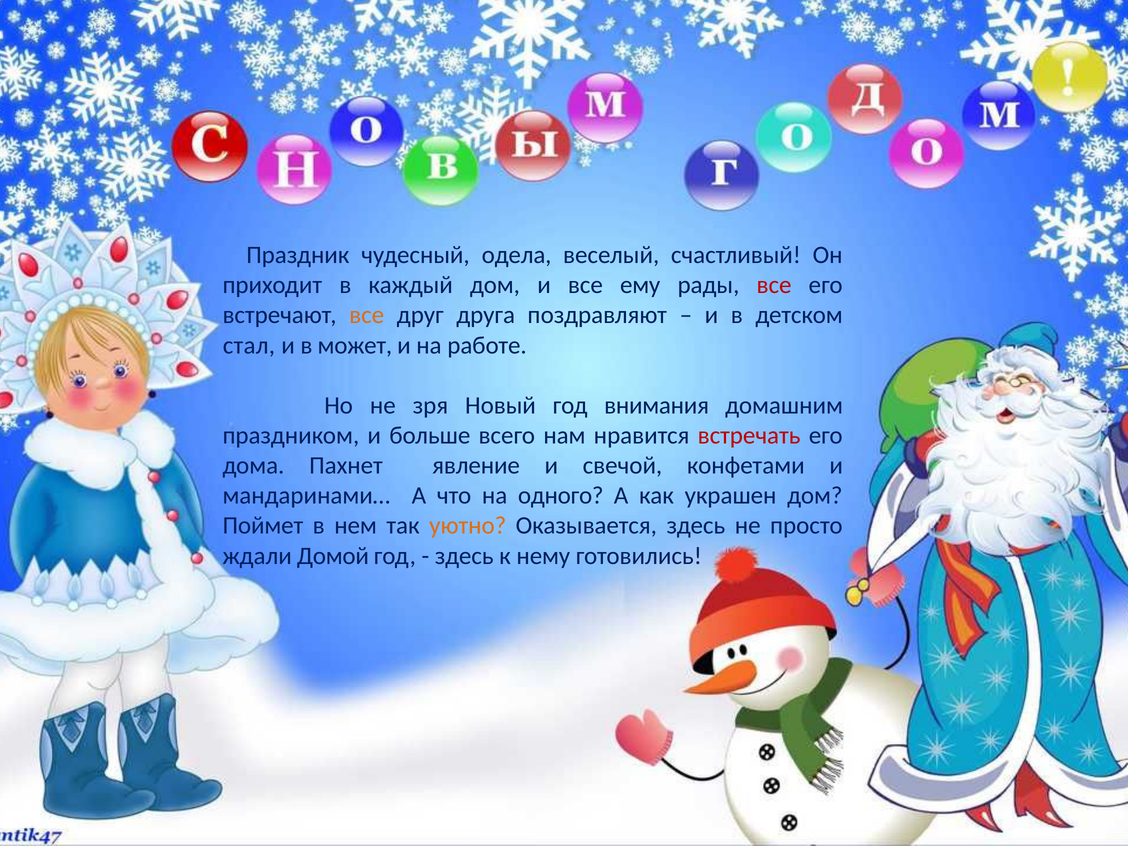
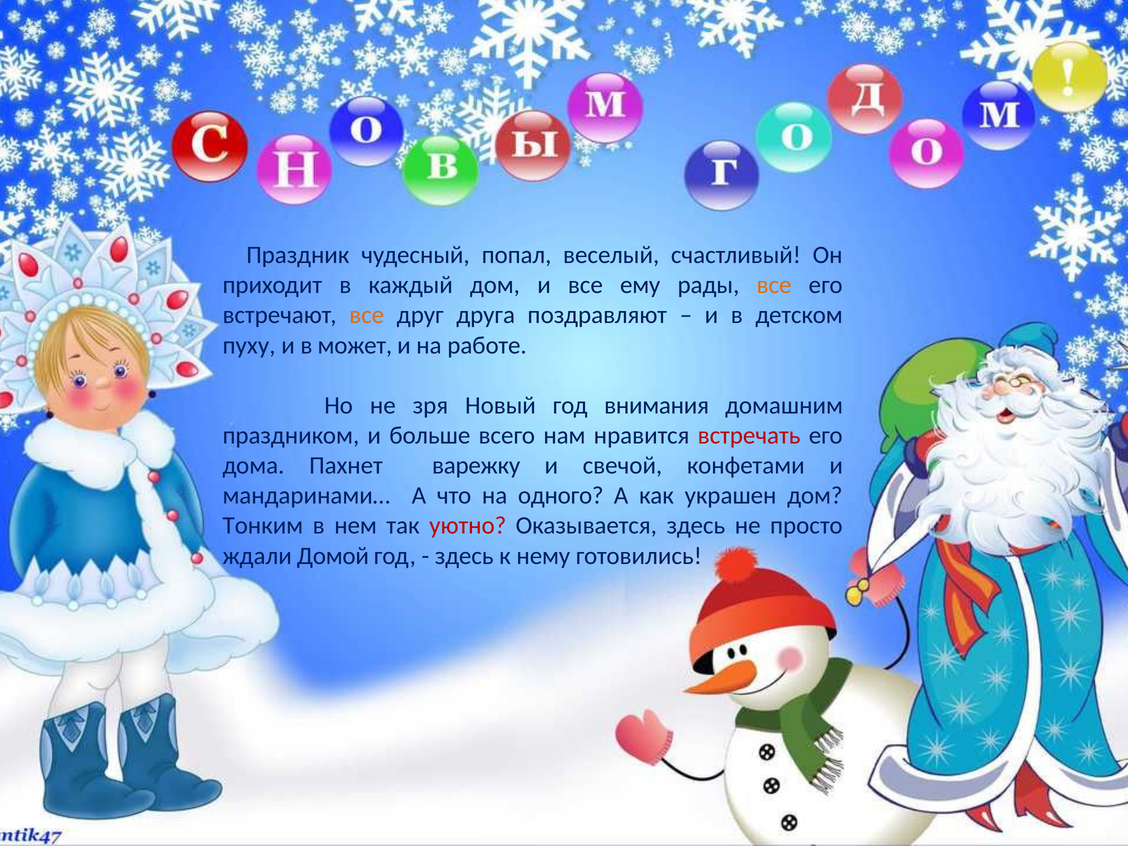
одела: одела -> попал
все at (774, 285) colour: red -> orange
стал: стал -> пуху
явление: явление -> варежку
Поймет: Поймет -> Тонким
уютно colour: orange -> red
